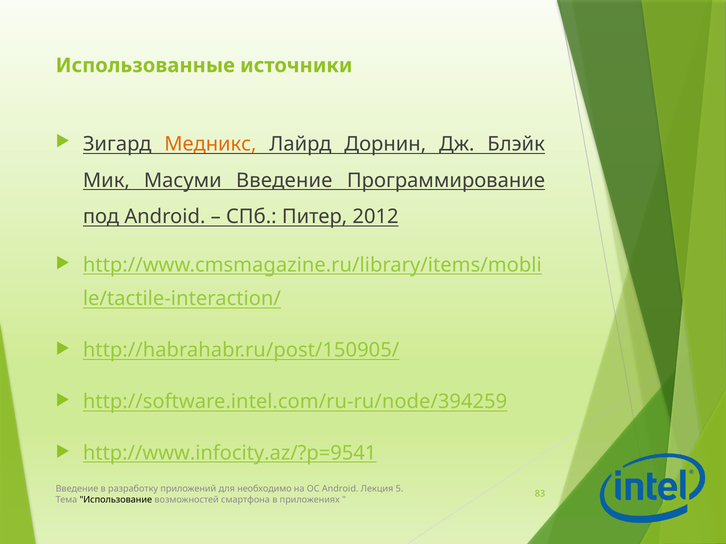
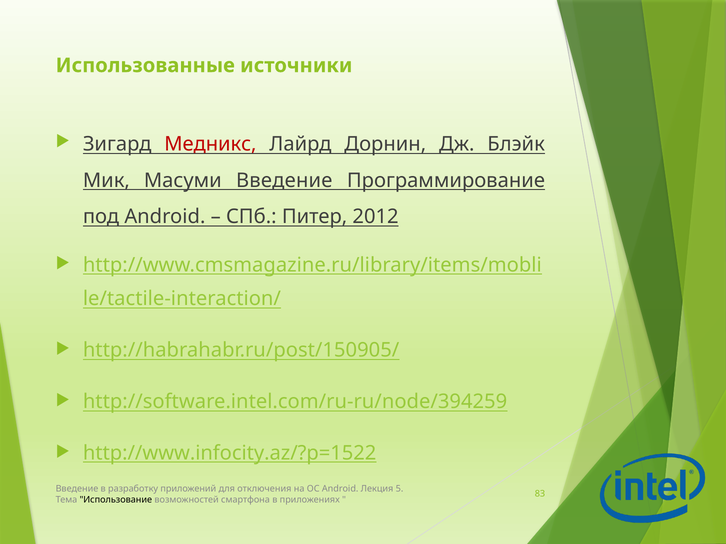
Медникс colour: orange -> red
http://www.infocity.az/?p=9541: http://www.infocity.az/?p=9541 -> http://www.infocity.az/?p=1522
необходимо: необходимо -> отключения
